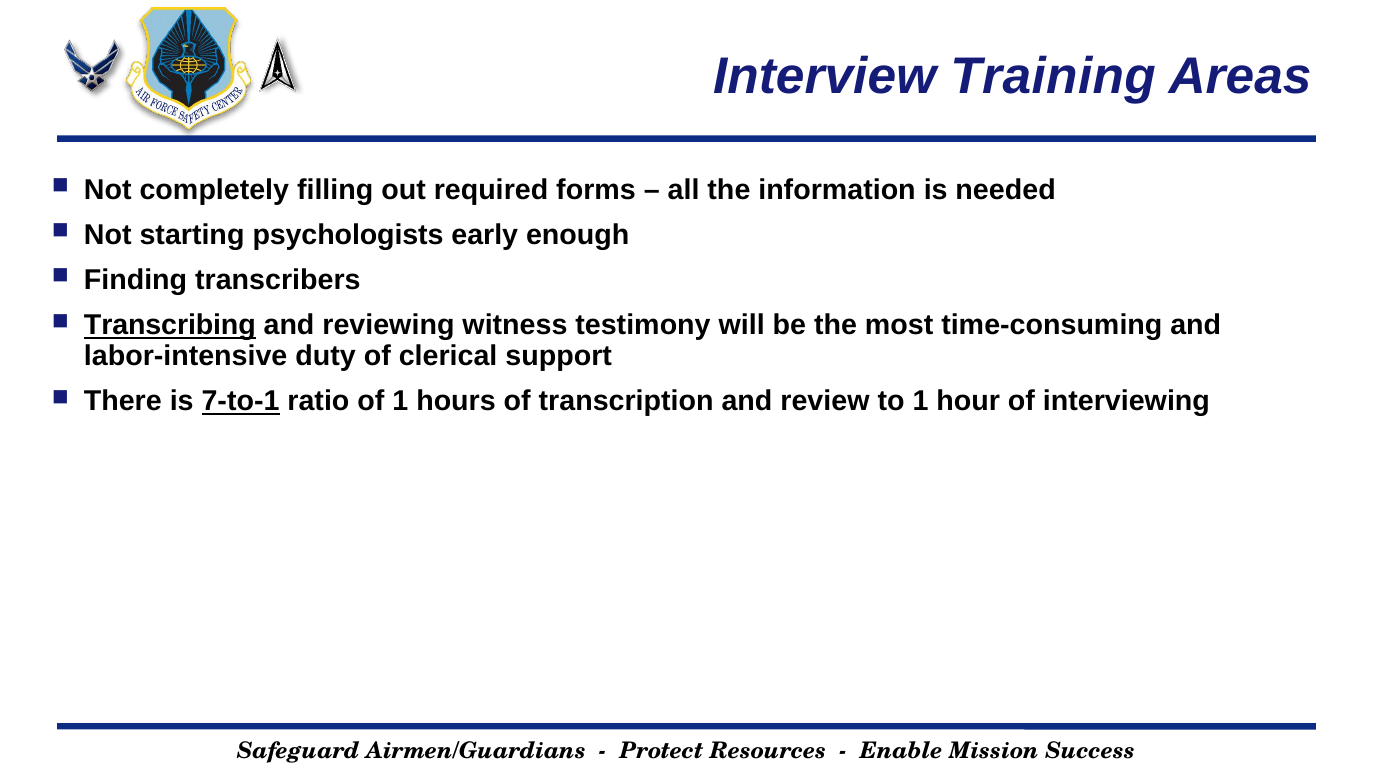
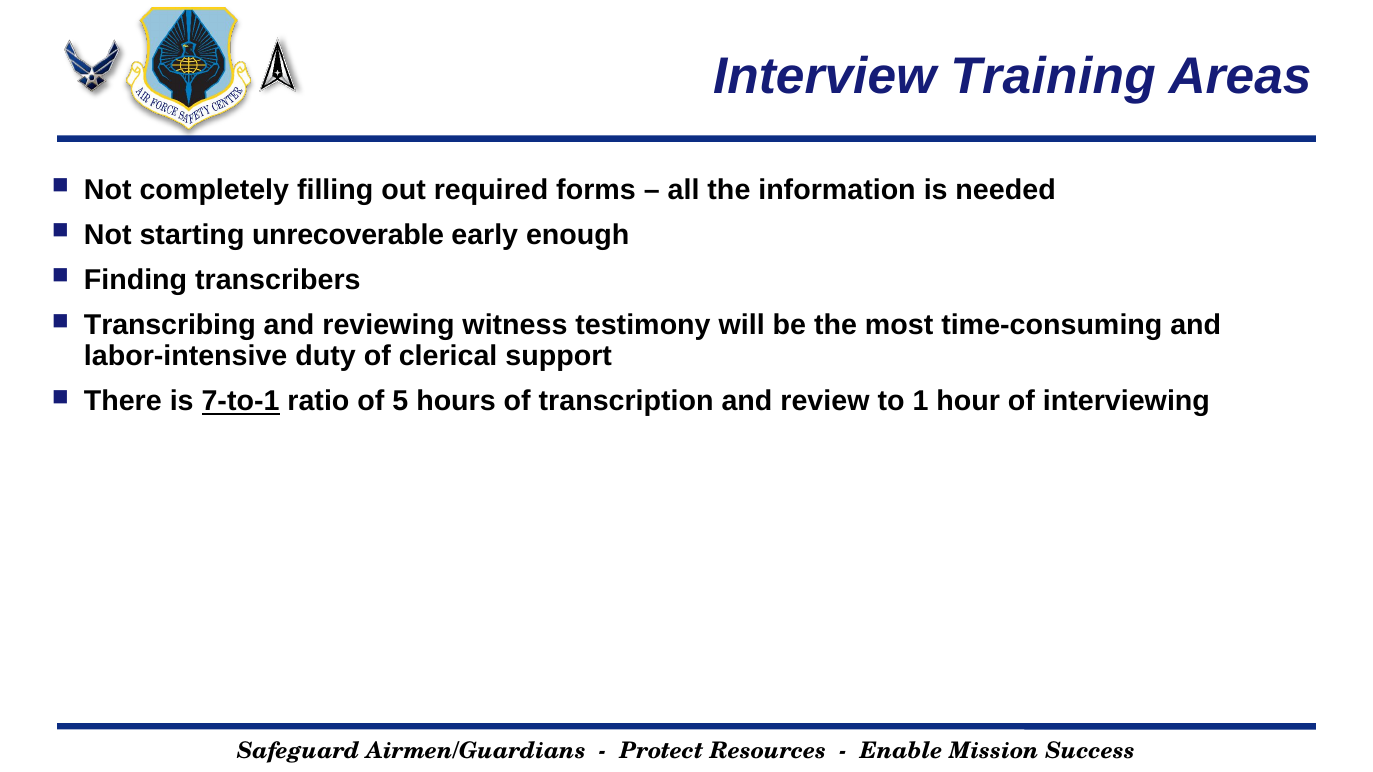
psychologists: psychologists -> unrecoverable
Transcribing underline: present -> none
of 1: 1 -> 5
